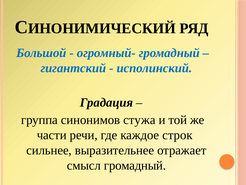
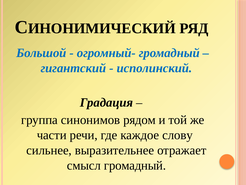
стужа: стужа -> рядом
строк: строк -> слову
